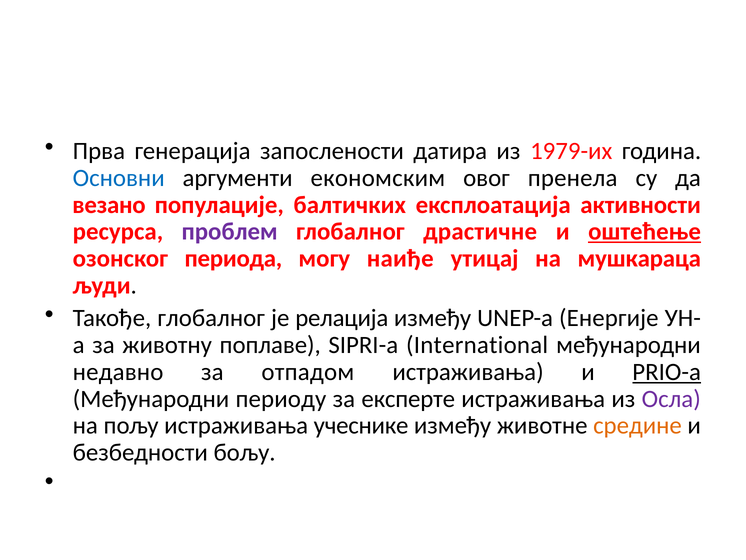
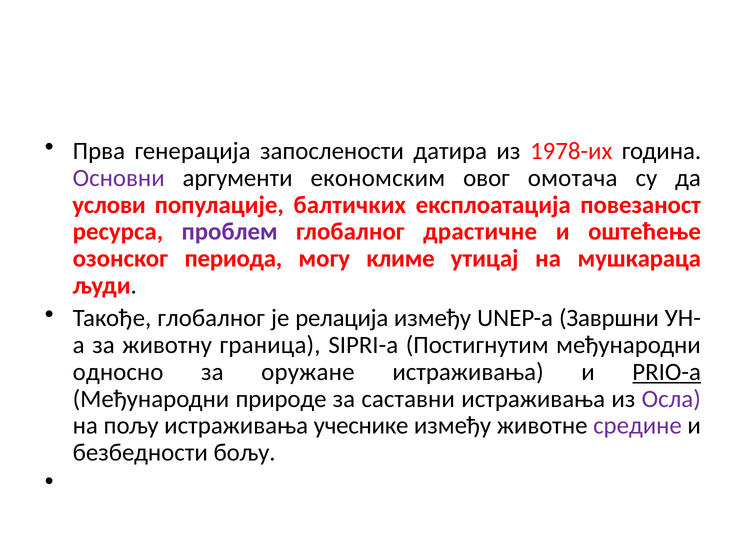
1979-их: 1979-их -> 1978-их
Основни colour: blue -> purple
пренела: пренела -> омотача
везано: везано -> услови
активности: активности -> повезаност
оштећење underline: present -> none
наиђе: наиђе -> климе
Енергије: Енергије -> Завршни
поплаве: поплаве -> граница
International: International -> Постигнутим
недавно: недавно -> односно
отпадом: отпадом -> оружане
периоду: периоду -> природе
експерте: експерте -> саставни
средине colour: orange -> purple
